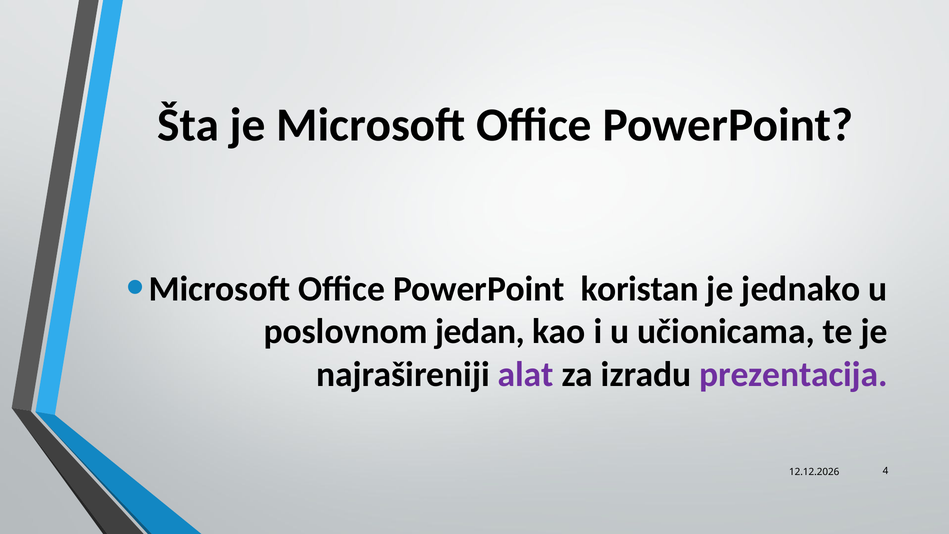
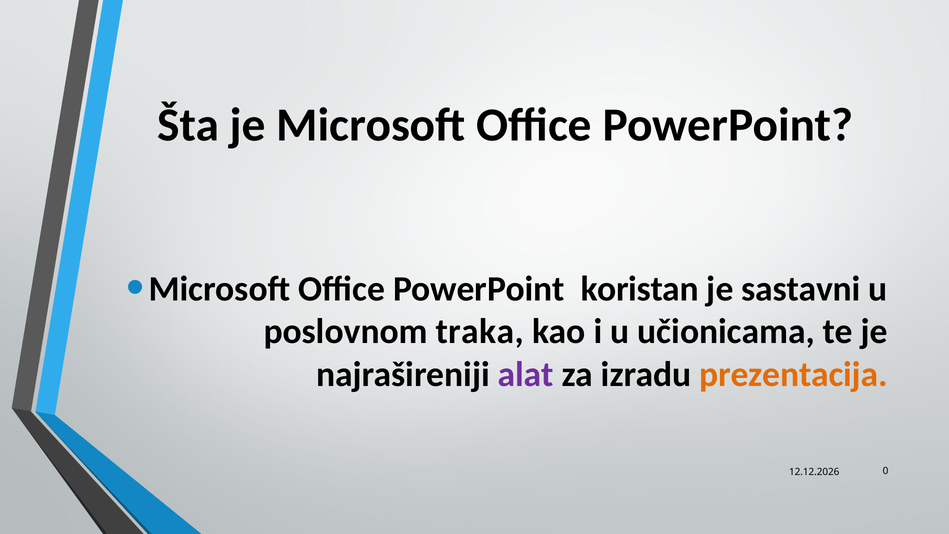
jednako: jednako -> sastavni
jedan: jedan -> traka
prezentacija colour: purple -> orange
4: 4 -> 0
